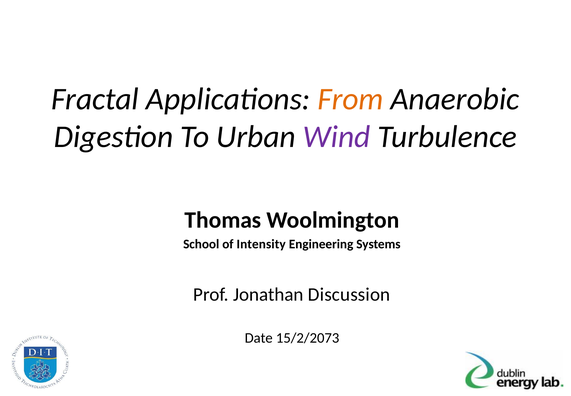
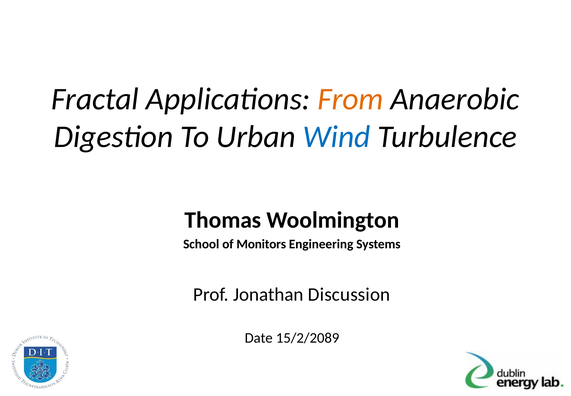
Wind colour: purple -> blue
Intensity: Intensity -> Monitors
15/2/2073: 15/2/2073 -> 15/2/2089
